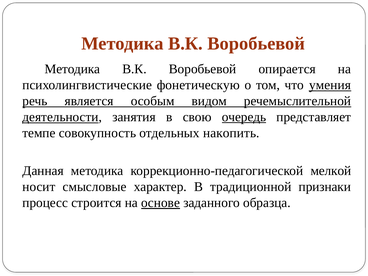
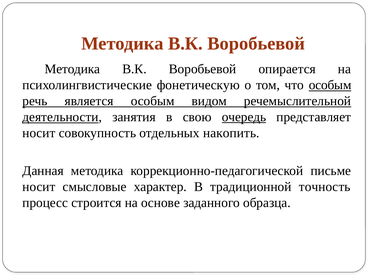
что умения: умения -> особым
темпе at (39, 133): темпе -> носит
мелкой: мелкой -> письме
признаки: признаки -> точность
основе underline: present -> none
